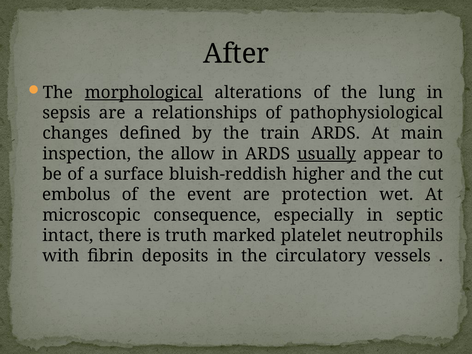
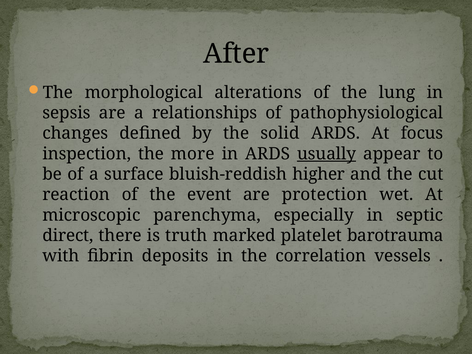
morphological underline: present -> none
train: train -> solid
main: main -> focus
allow: allow -> more
embolus: embolus -> reaction
consequence: consequence -> parenchyma
intact: intact -> direct
neutrophils: neutrophils -> barotrauma
circulatory: circulatory -> correlation
